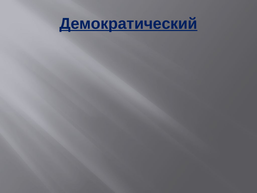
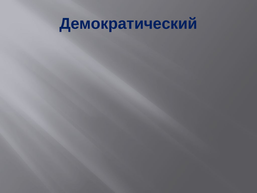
Демократический underline: present -> none
